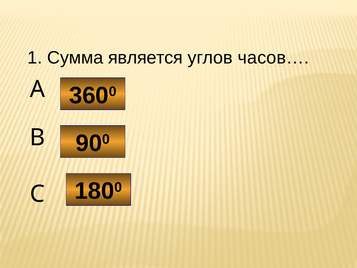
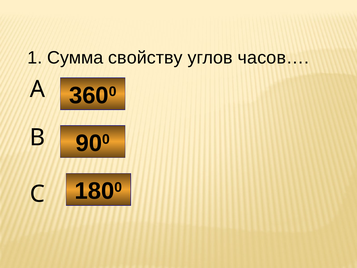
является: является -> свойству
